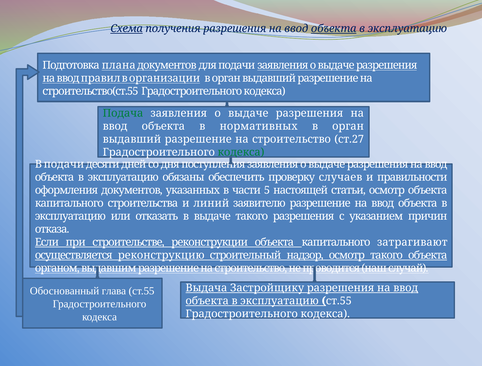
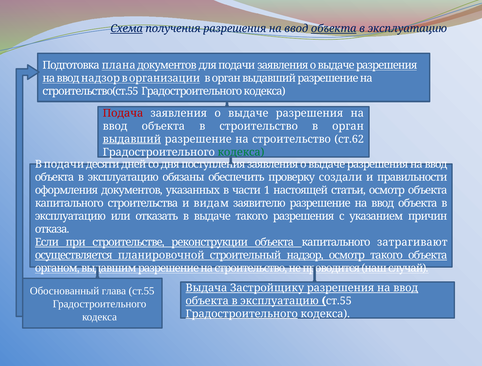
ввод правил: правил -> надзор
Подача colour: green -> red
в нормативных: нормативных -> строительство
выдавший at (132, 139) underline: none -> present
ст.27: ст.27 -> ст.62
случаев: случаев -> создали
5: 5 -> 1
линий: линий -> видам
реконструкцию: реконструкцию -> планировочной
Градостроительного at (242, 314) underline: none -> present
